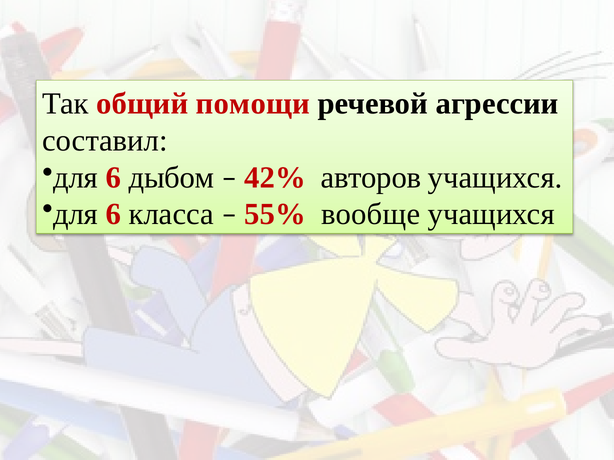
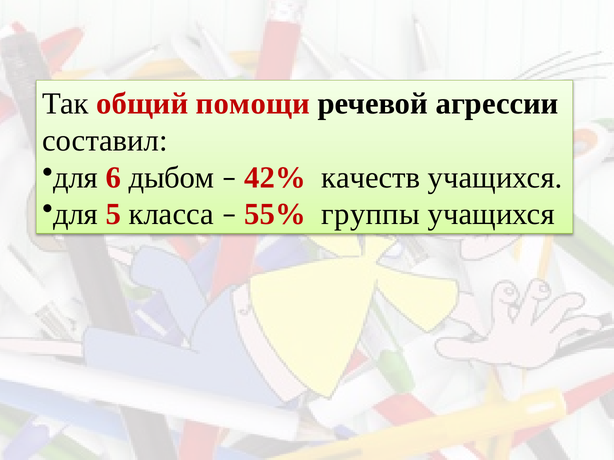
авторов: авторов -> качеств
6 at (113, 214): 6 -> 5
вообще: вообще -> группы
